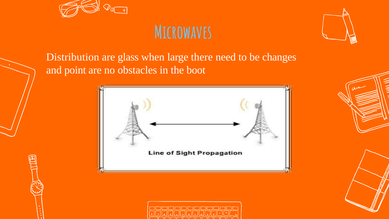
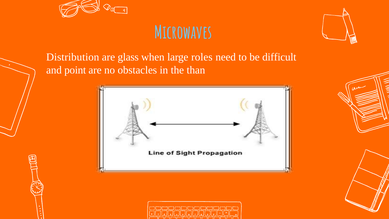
there: there -> roles
changes: changes -> difficult
boot: boot -> than
